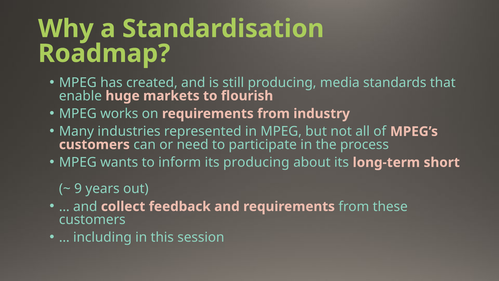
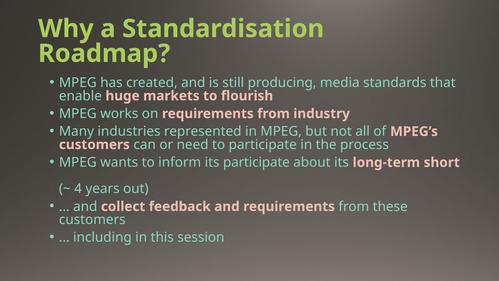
its producing: producing -> participate
9: 9 -> 4
